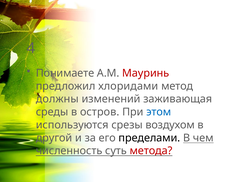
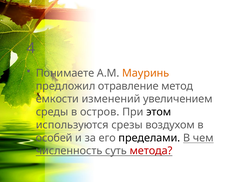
Мауринь colour: red -> orange
хлоридами: хлоридами -> отравление
должны: должны -> емкости
заживающая: заживающая -> увеличением
этом colour: blue -> black
другой: другой -> особей
